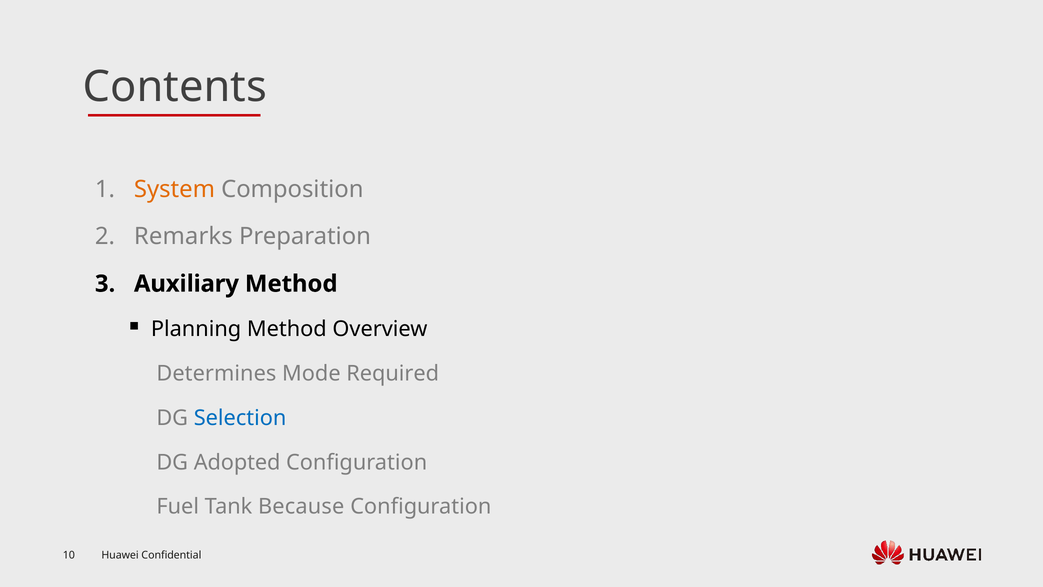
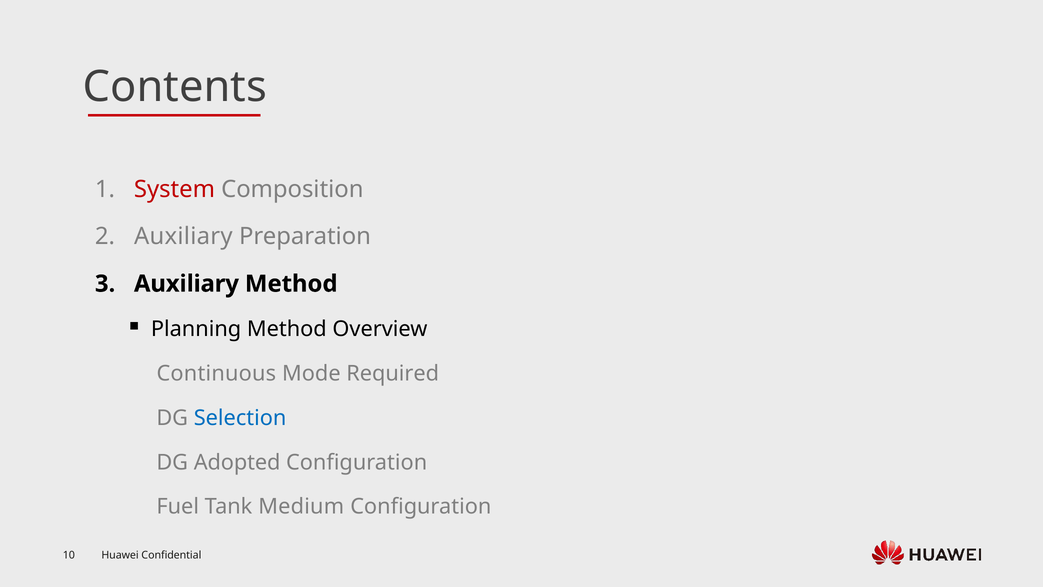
System colour: orange -> red
Remarks at (183, 236): Remarks -> Auxiliary
Determines: Determines -> Continuous
Because: Because -> Medium
